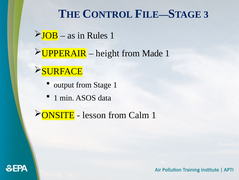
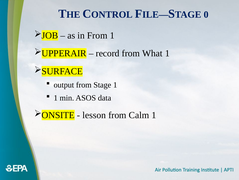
3: 3 -> 0
in Rules: Rules -> From
height: height -> record
Made: Made -> What
